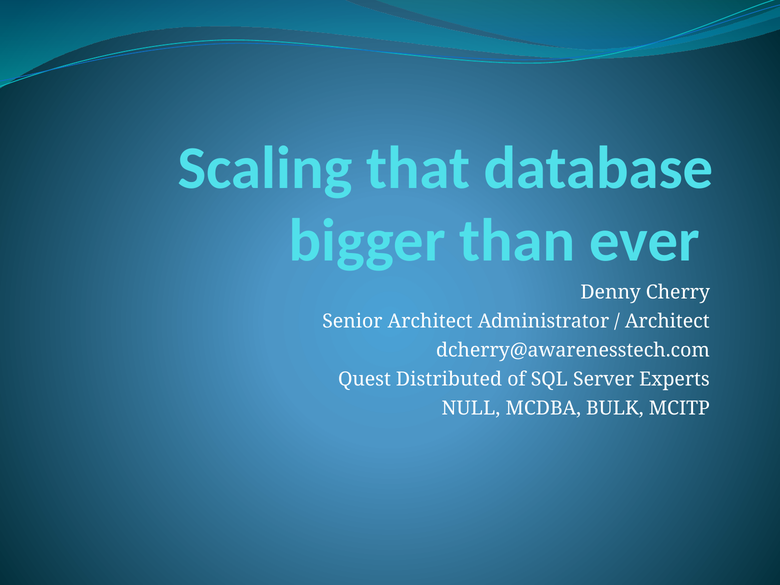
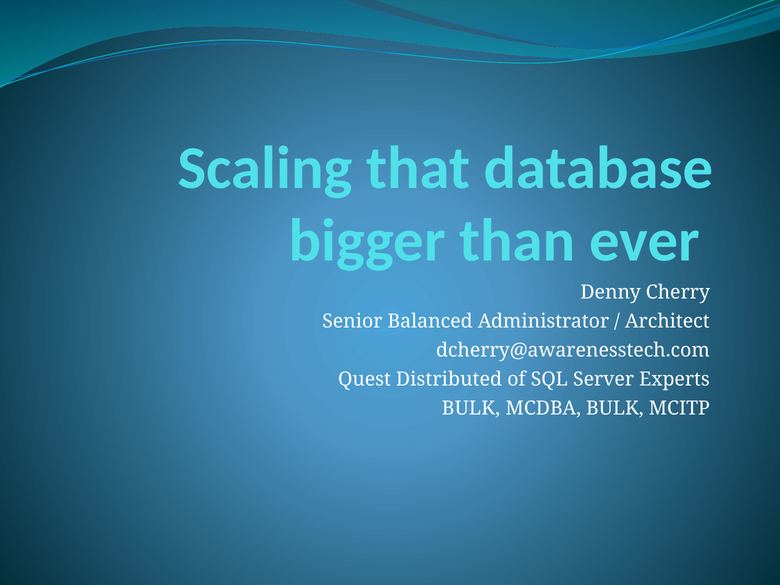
Senior Architect: Architect -> Balanced
NULL at (471, 408): NULL -> BULK
